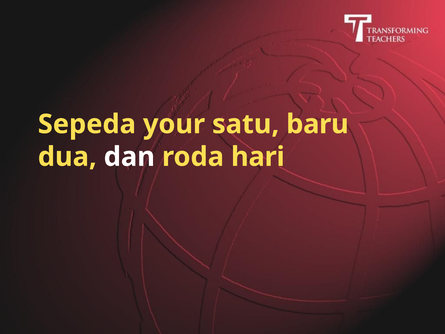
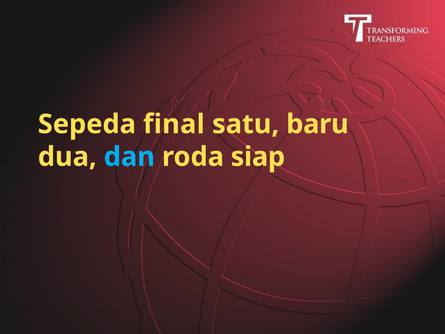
your: your -> final
dan colour: white -> light blue
hari: hari -> siap
